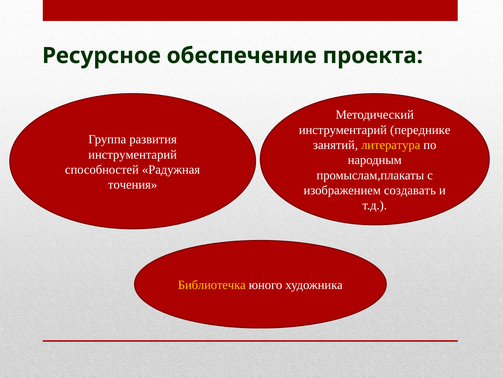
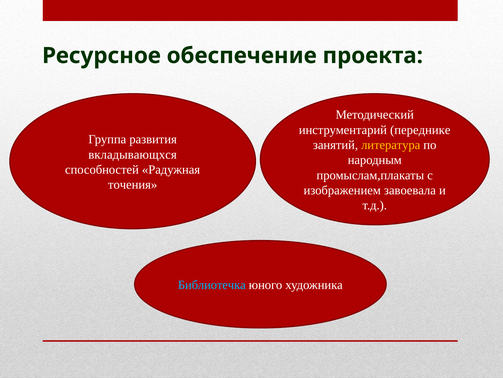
инструментарий at (133, 154): инструментарий -> вкладывающхся
создавать: создавать -> завоевала
Библиотечка colour: yellow -> light blue
